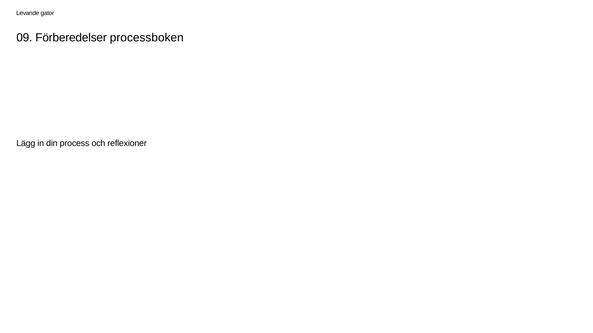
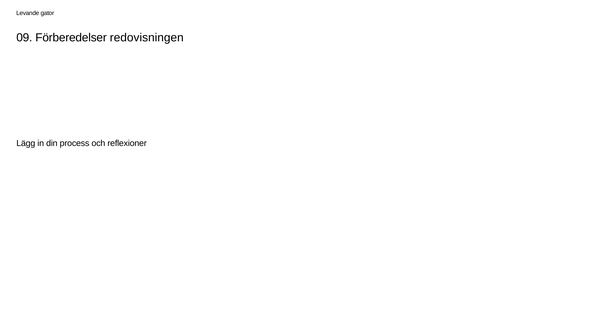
processboken: processboken -> redovisningen
